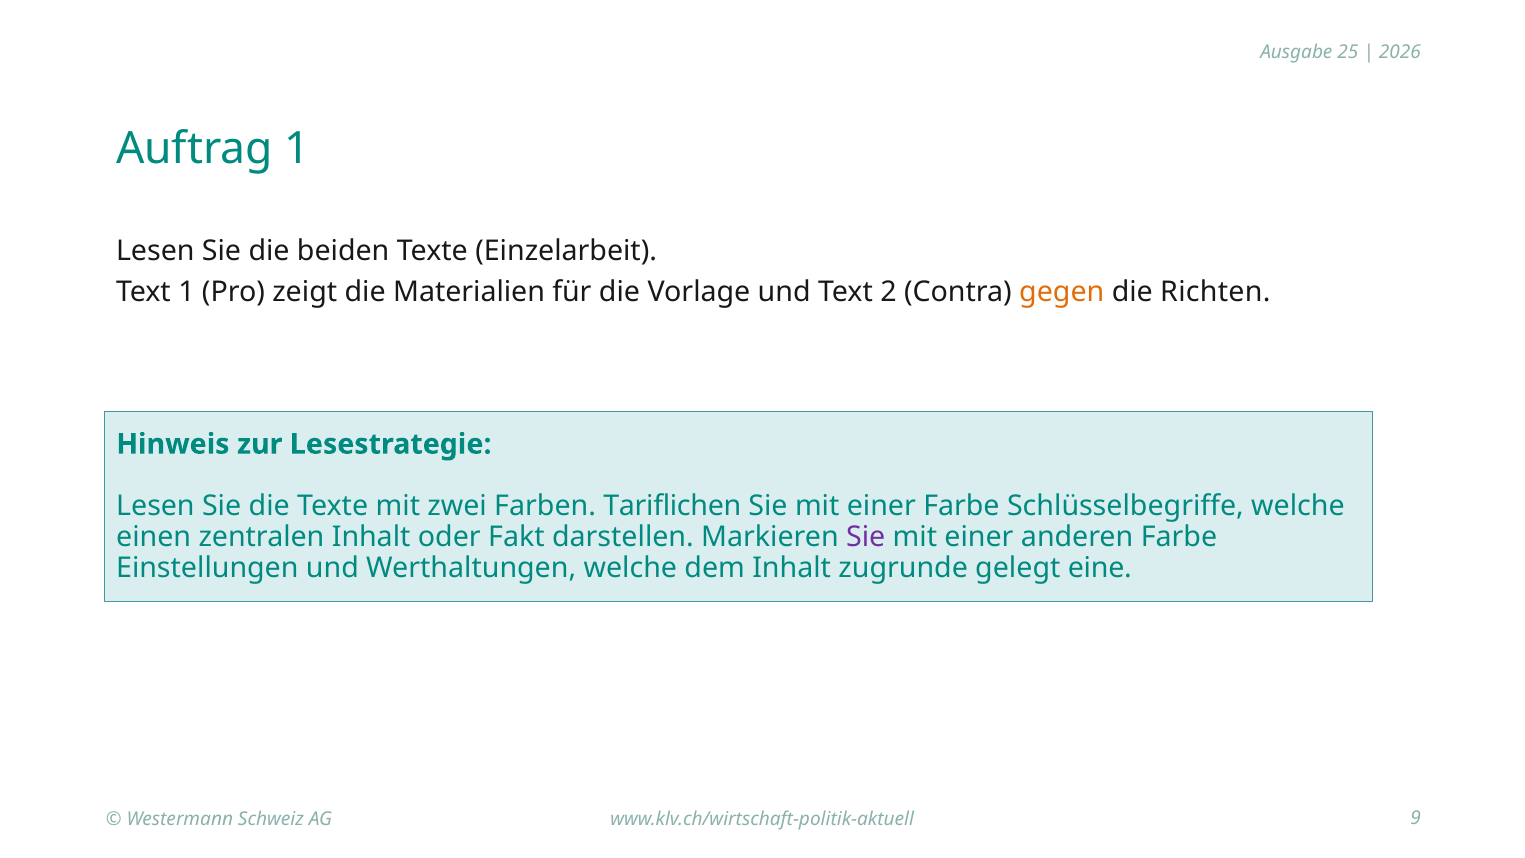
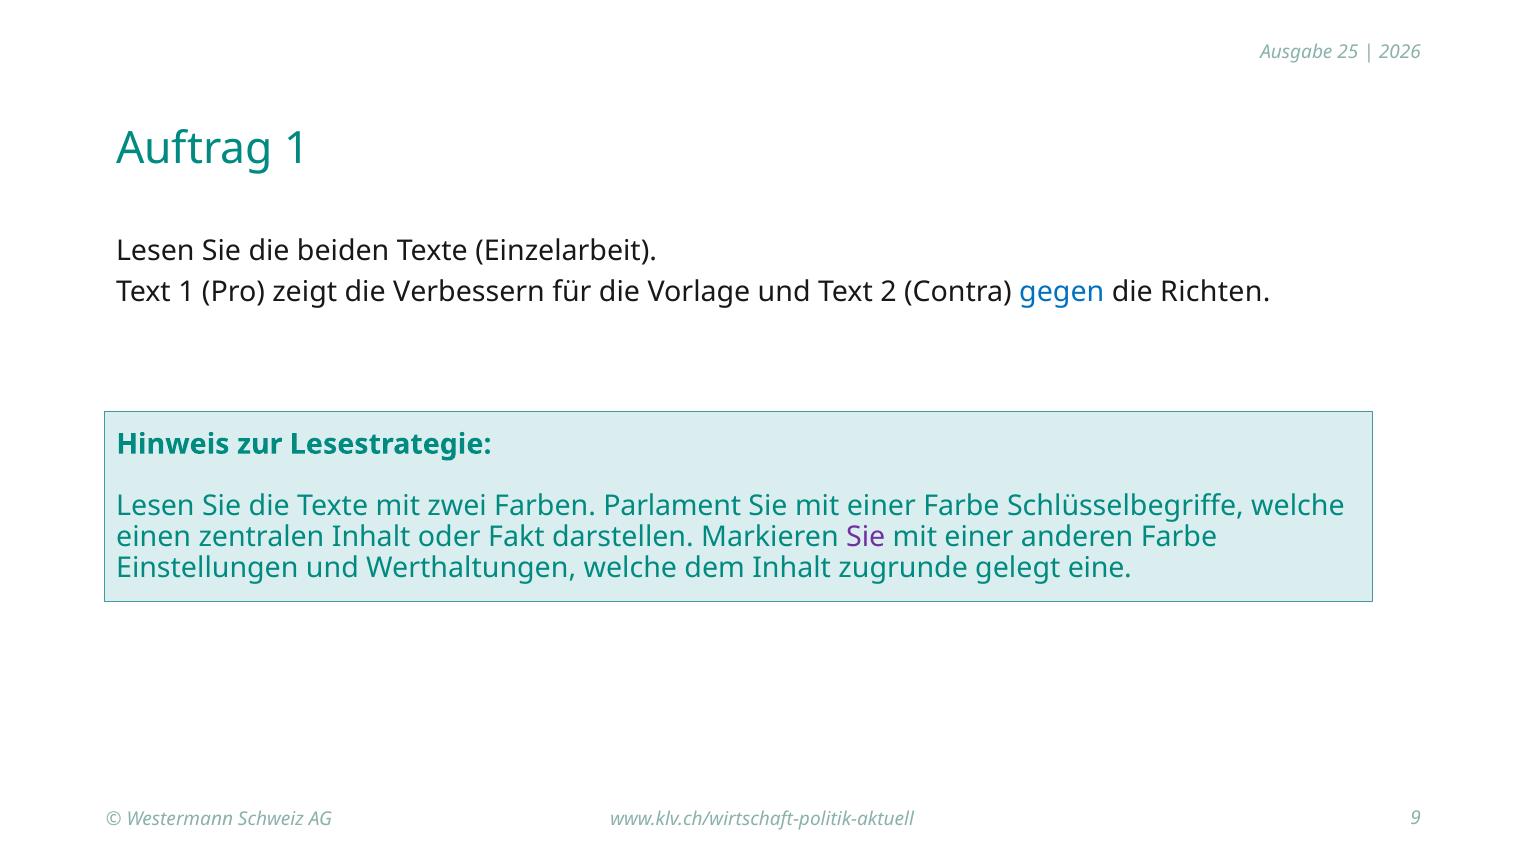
Materialien: Materialien -> Verbessern
gegen colour: orange -> blue
Tariflichen: Tariflichen -> Parlament
